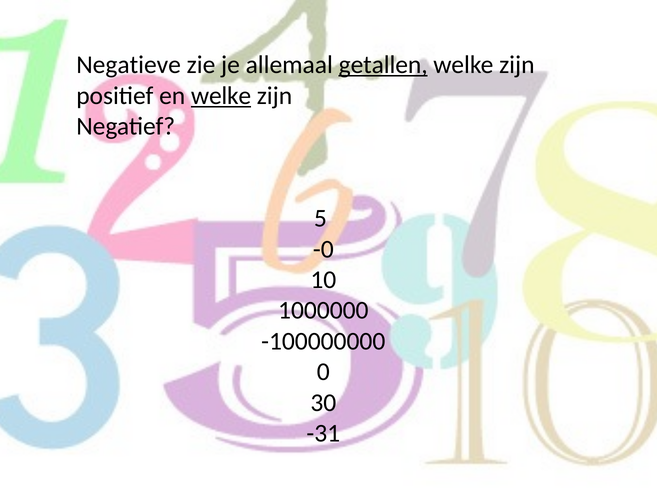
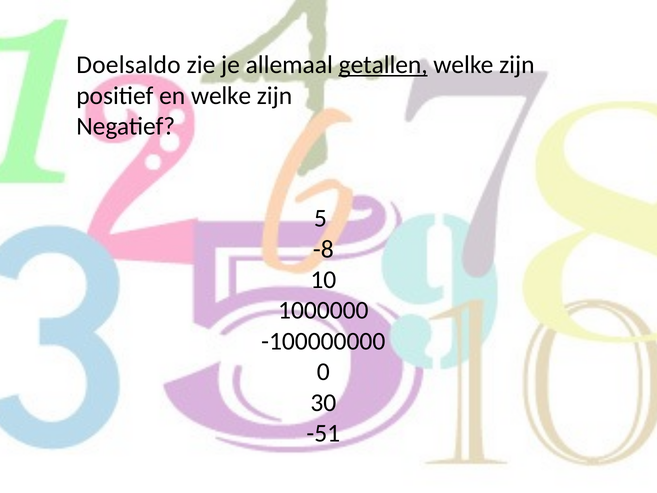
Negatieve: Negatieve -> Doelsaldo
welke at (221, 96) underline: present -> none
-0: -0 -> -8
-31: -31 -> -51
